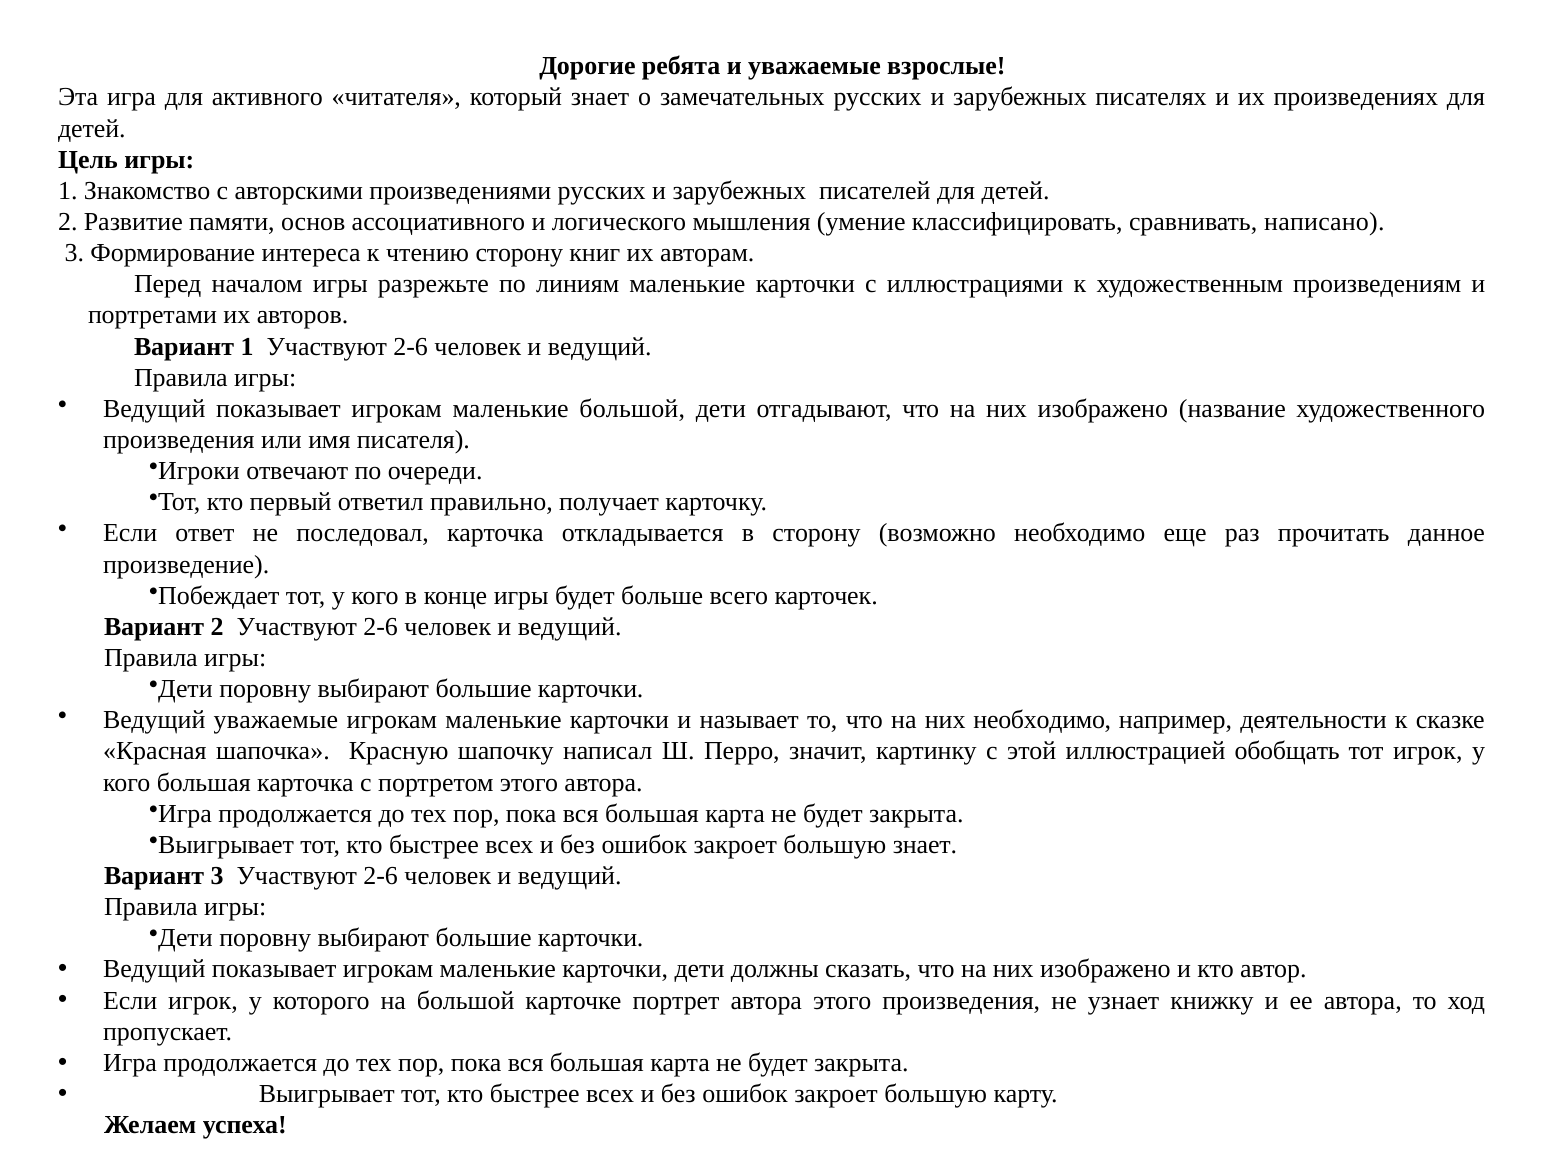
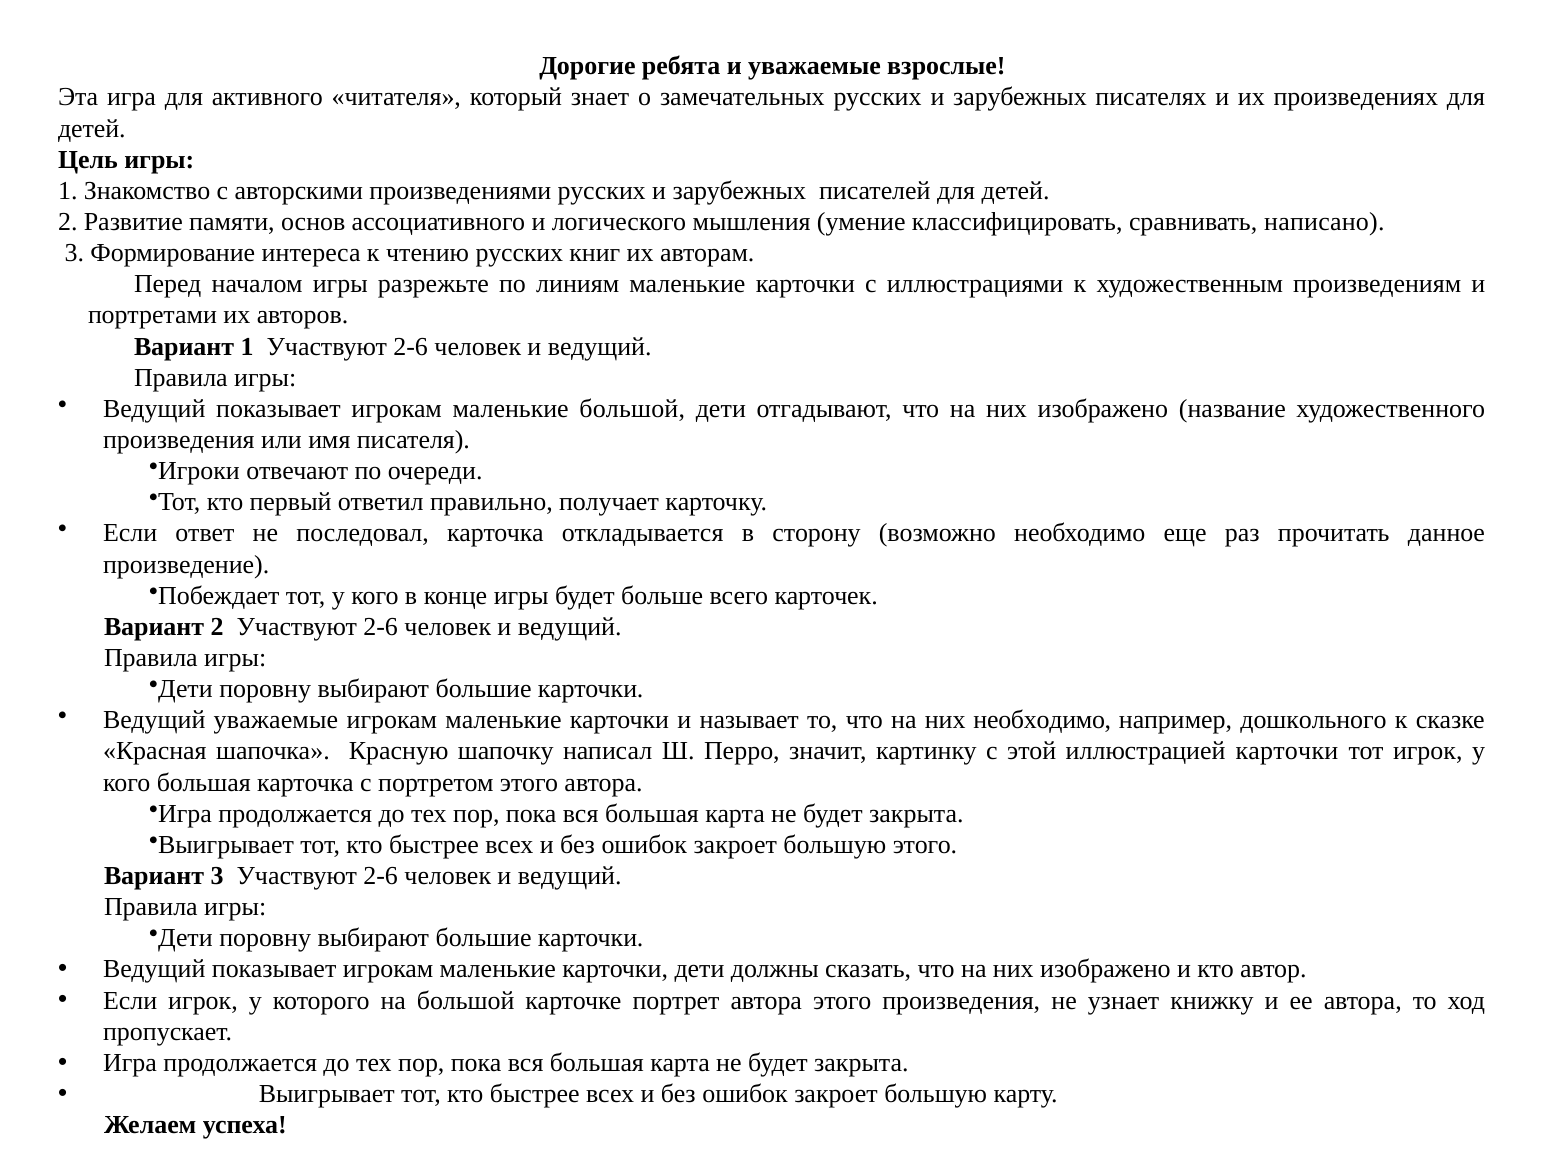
чтению сторону: сторону -> русских
деятельности: деятельности -> дошкольного
иллюстрацией обобщать: обобщать -> карточки
большую знает: знает -> этого
